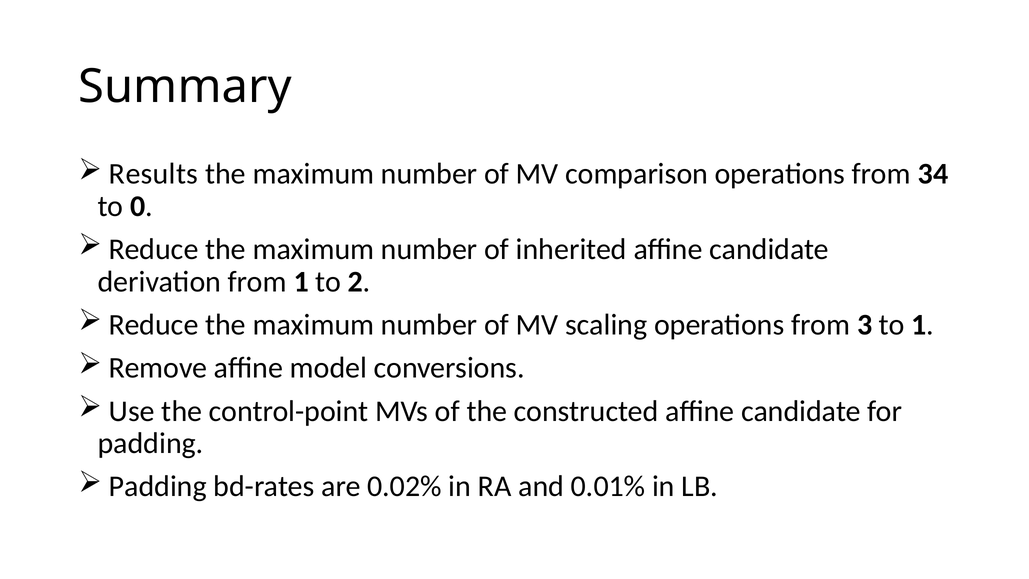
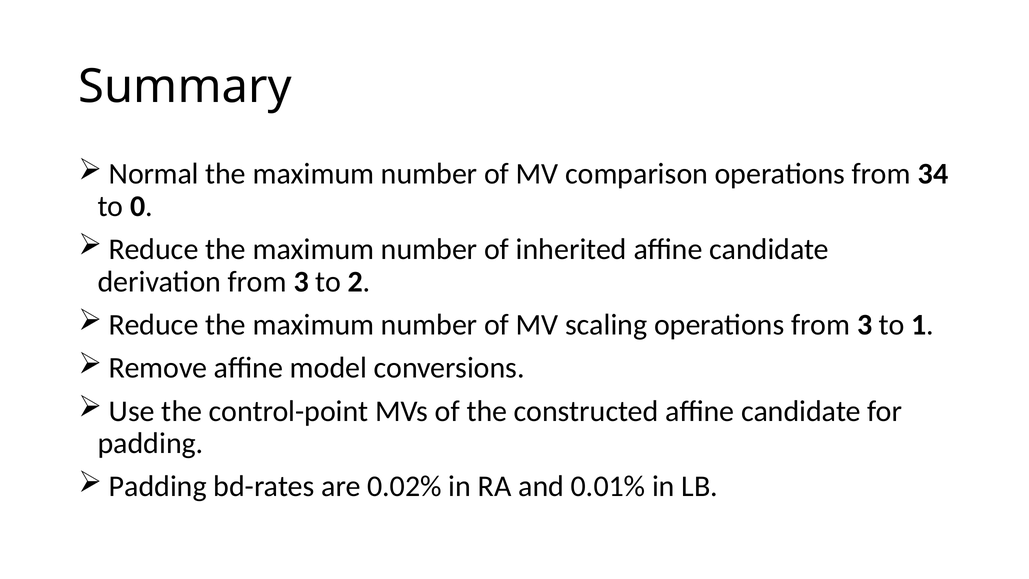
Results: Results -> Normal
derivation from 1: 1 -> 3
